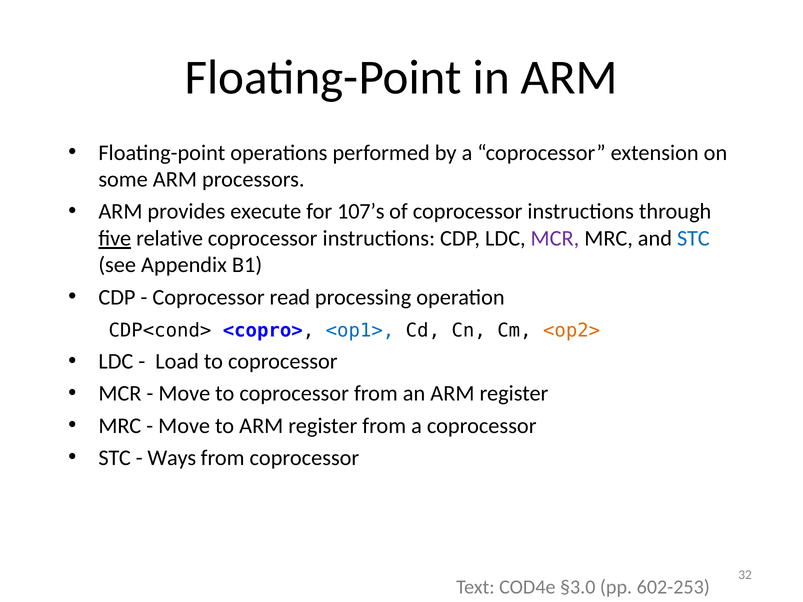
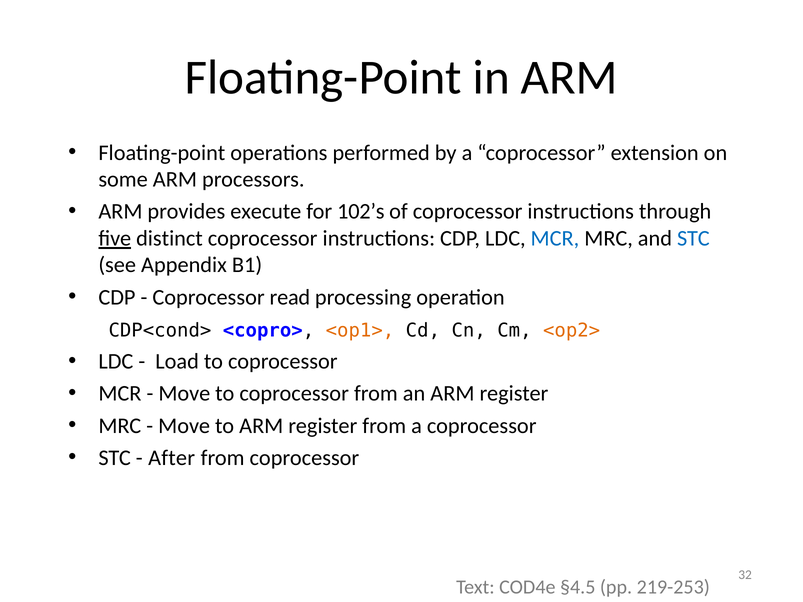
107’s: 107’s -> 102’s
relative: relative -> distinct
MCR at (555, 238) colour: purple -> blue
<op1> colour: blue -> orange
Ways: Ways -> After
§3.0: §3.0 -> §4.5
602-253: 602-253 -> 219-253
